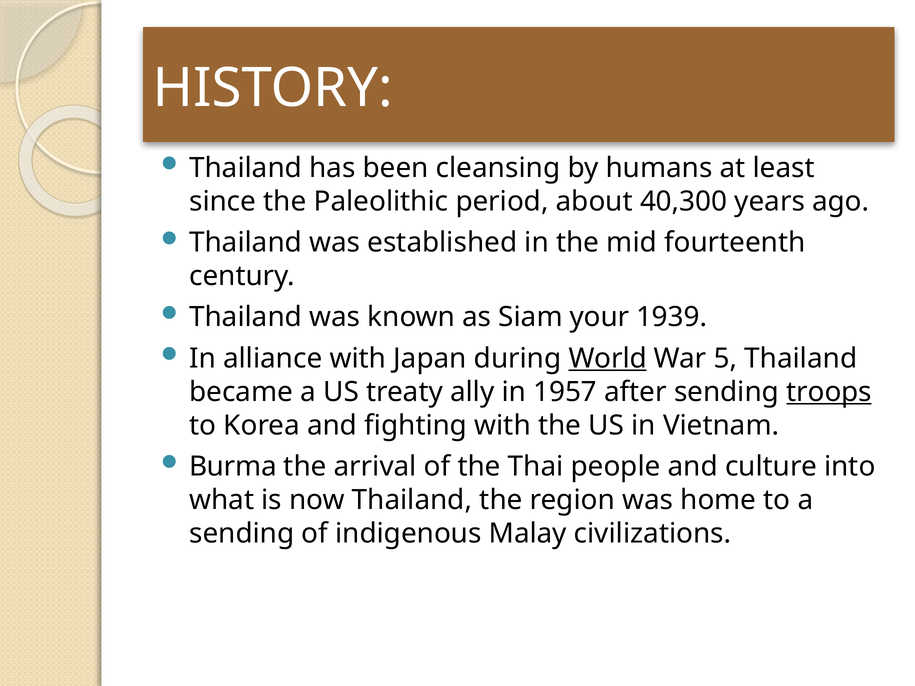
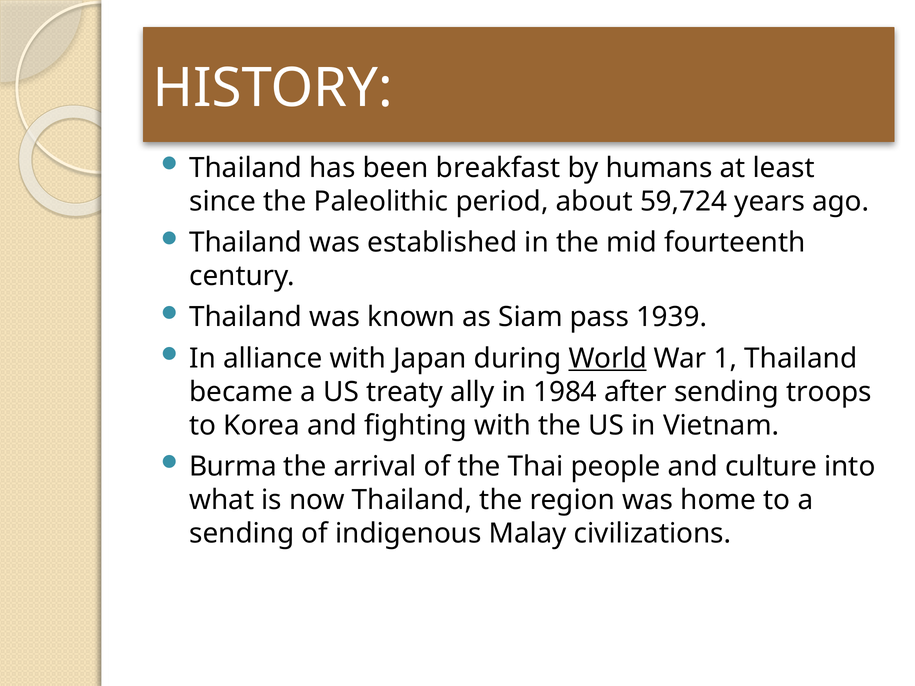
cleansing: cleansing -> breakfast
40,300: 40,300 -> 59,724
your: your -> pass
5: 5 -> 1
1957: 1957 -> 1984
troops underline: present -> none
